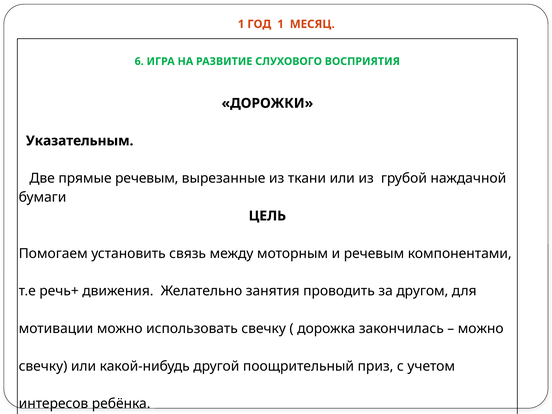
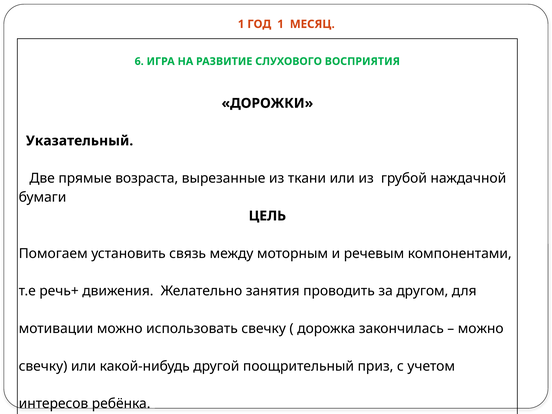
Указательным: Указательным -> Указательный
прямые речевым: речевым -> возраста
